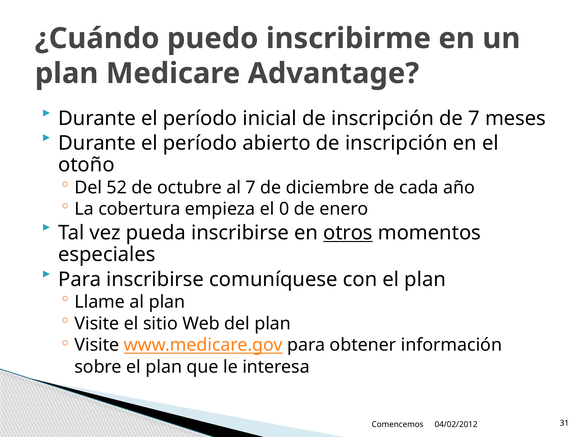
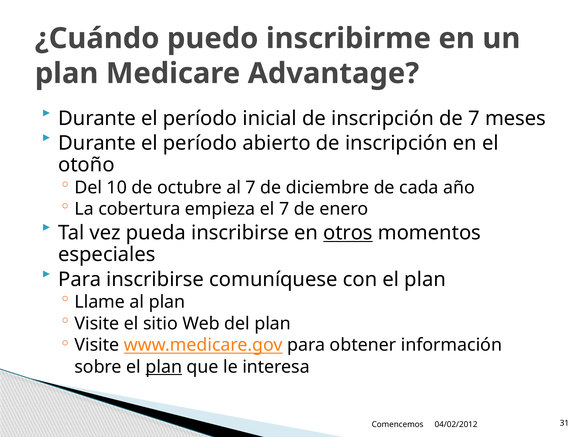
52: 52 -> 10
el 0: 0 -> 7
plan at (164, 367) underline: none -> present
